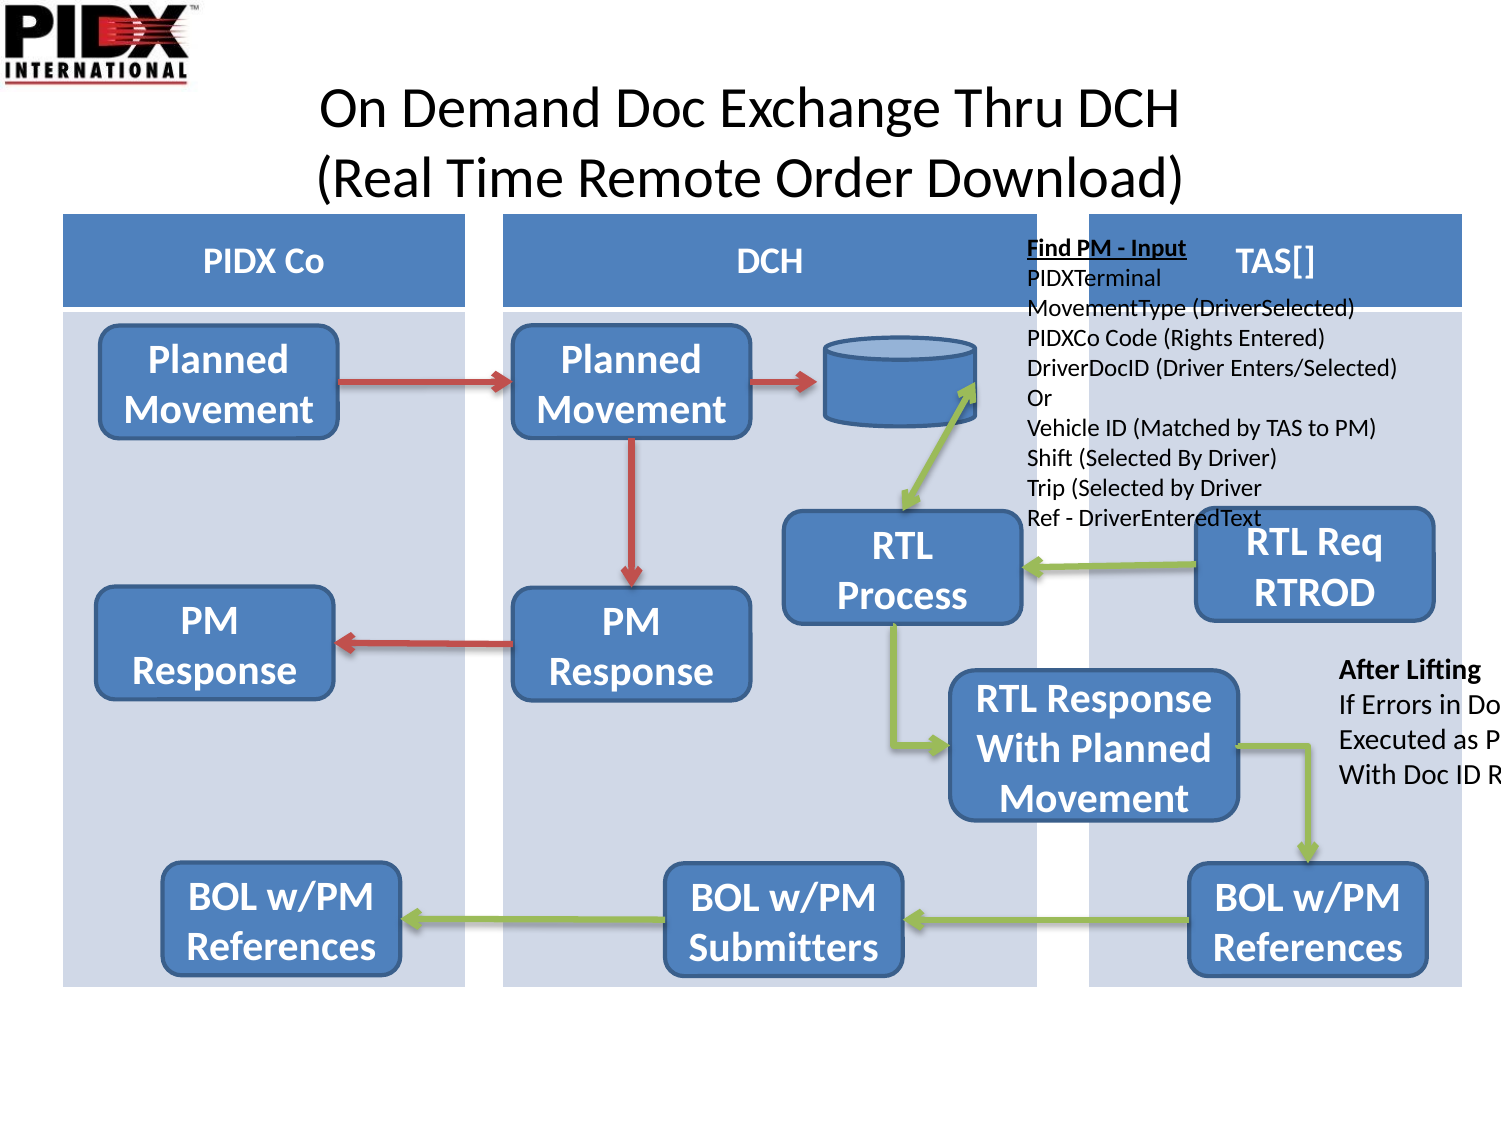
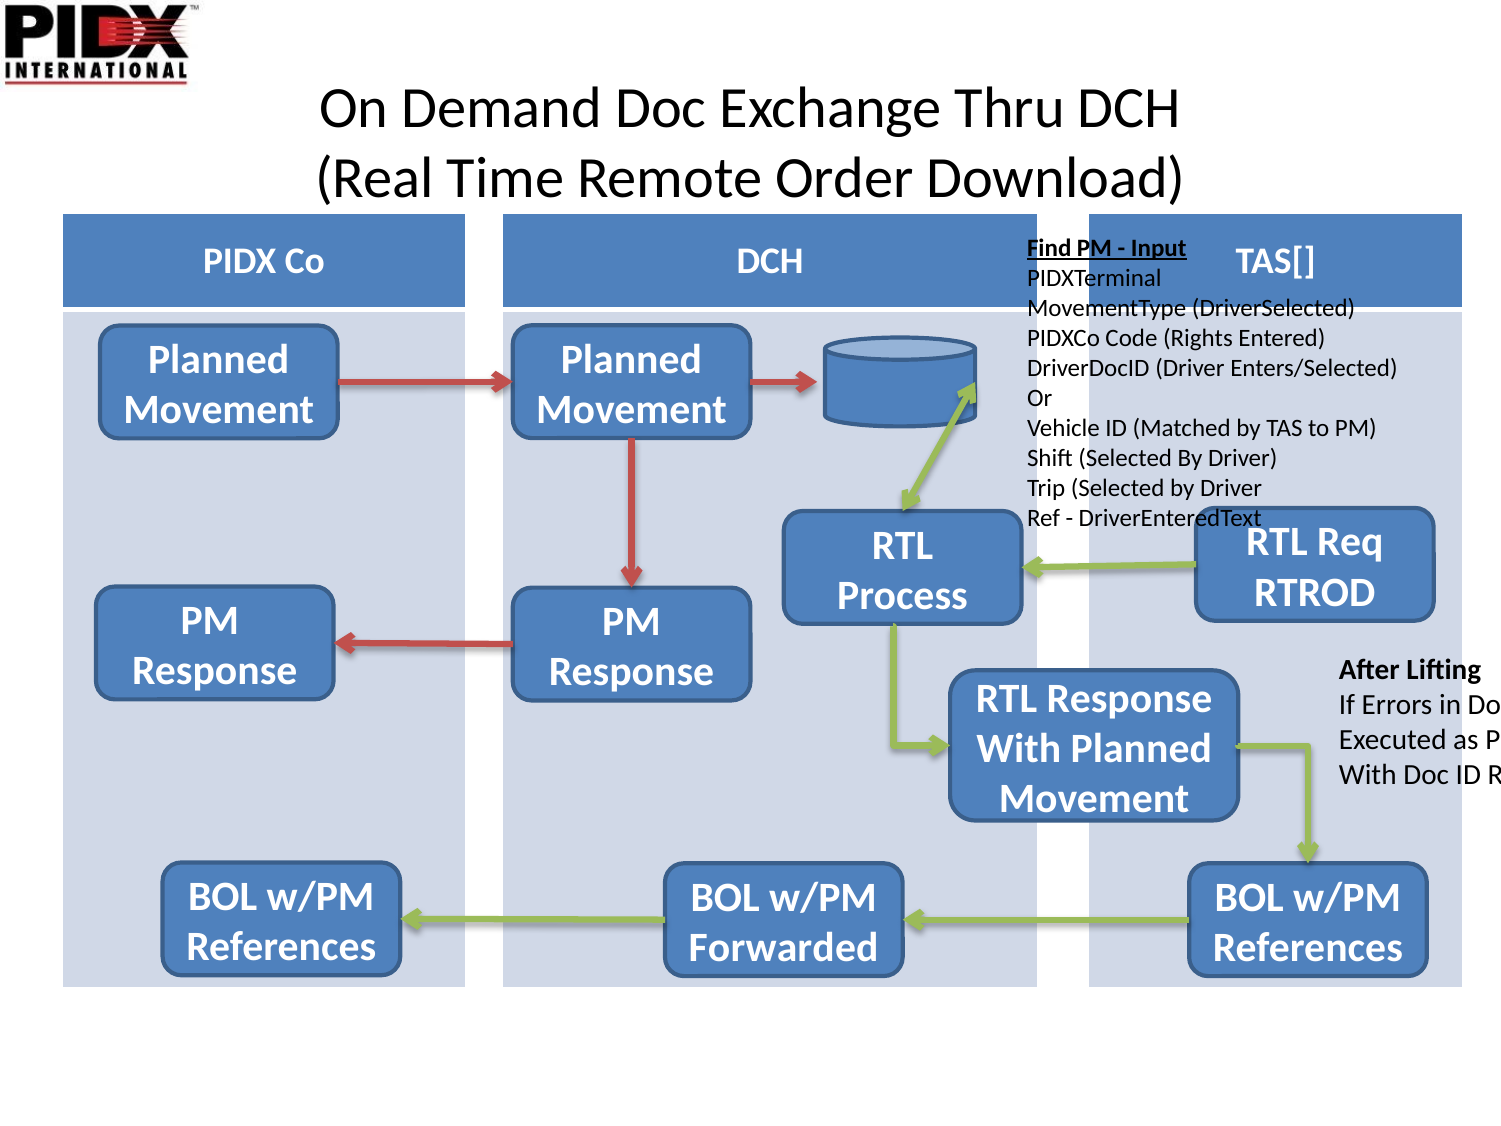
Submitters: Submitters -> Forwarded
